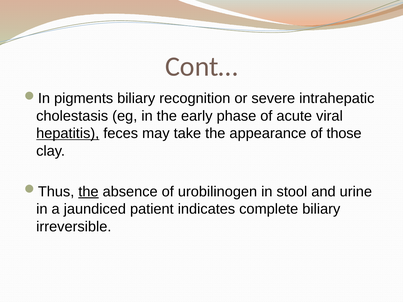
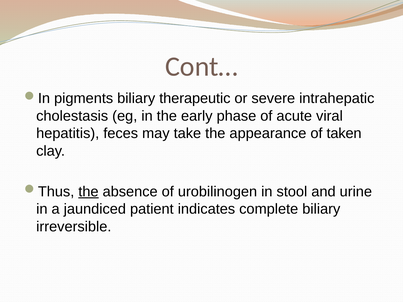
recognition: recognition -> therapeutic
hepatitis underline: present -> none
those: those -> taken
